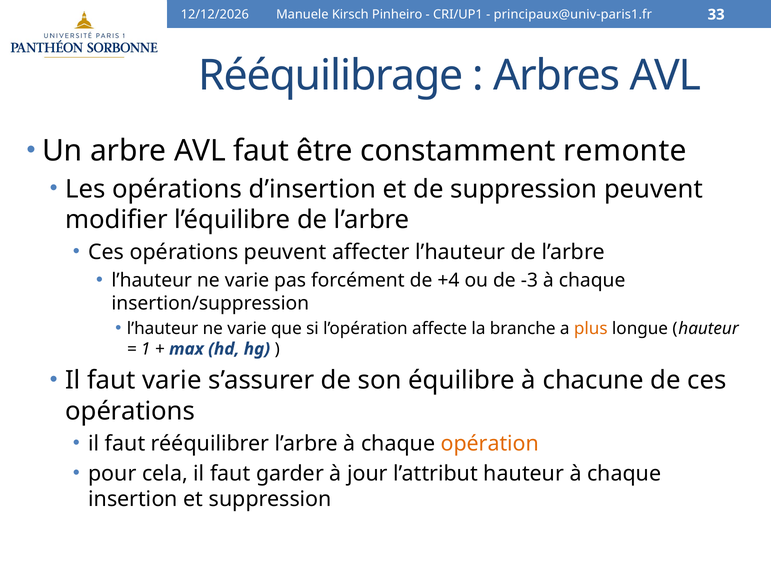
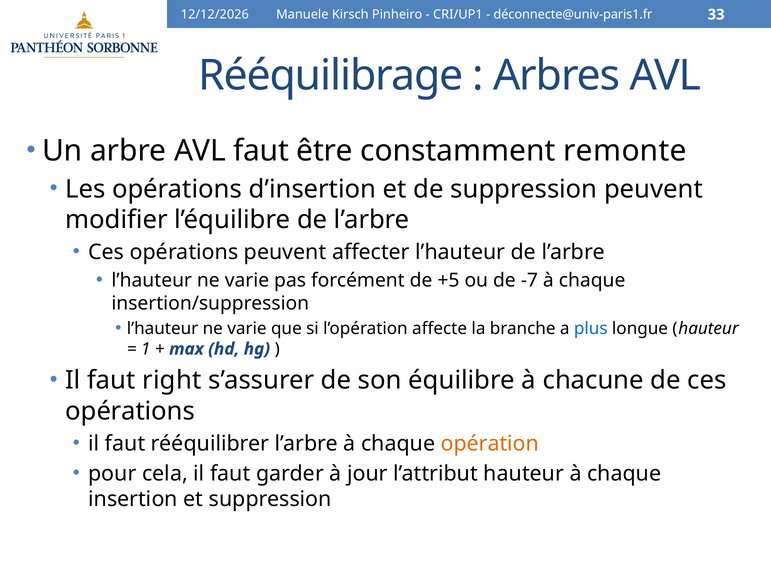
principaux@univ-paris1.fr: principaux@univ-paris1.fr -> déconnecte@univ-paris1.fr
+4: +4 -> +5
-3: -3 -> -7
plus colour: orange -> blue
faut varie: varie -> right
